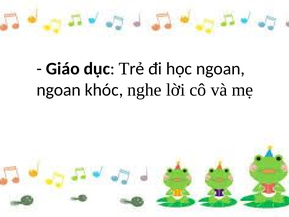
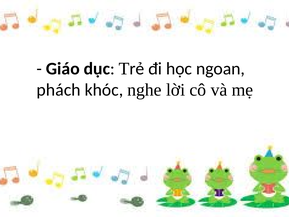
ngoan at (59, 90): ngoan -> phách
